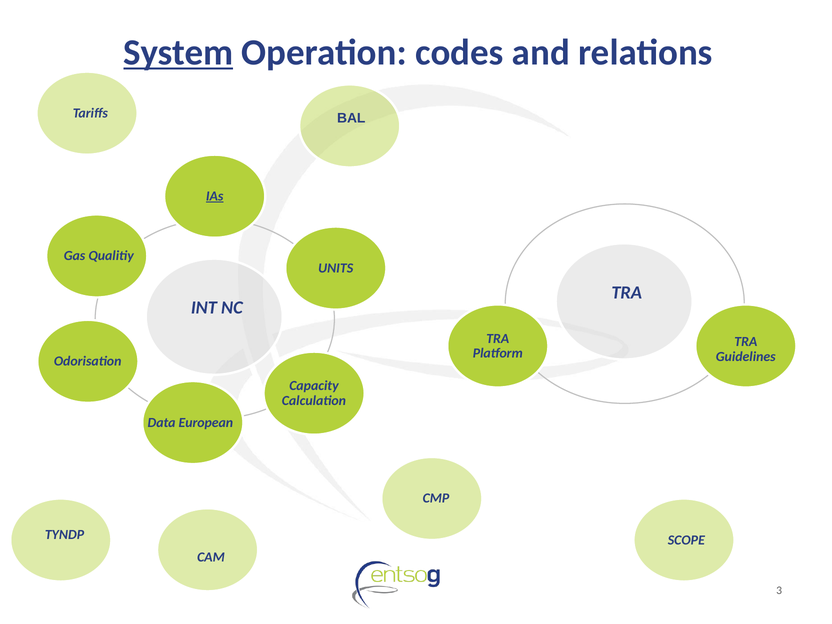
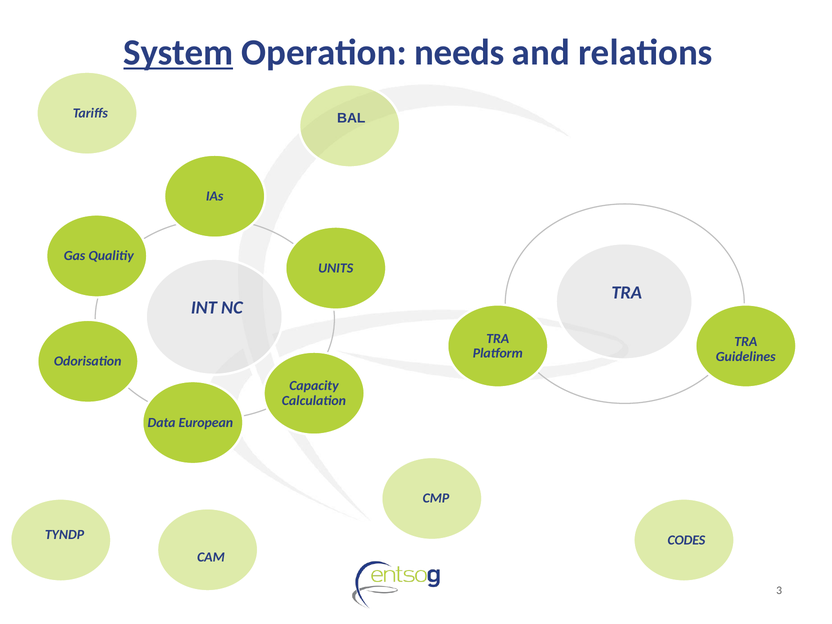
codes: codes -> needs
IAs underline: present -> none
SCOPE: SCOPE -> CODES
